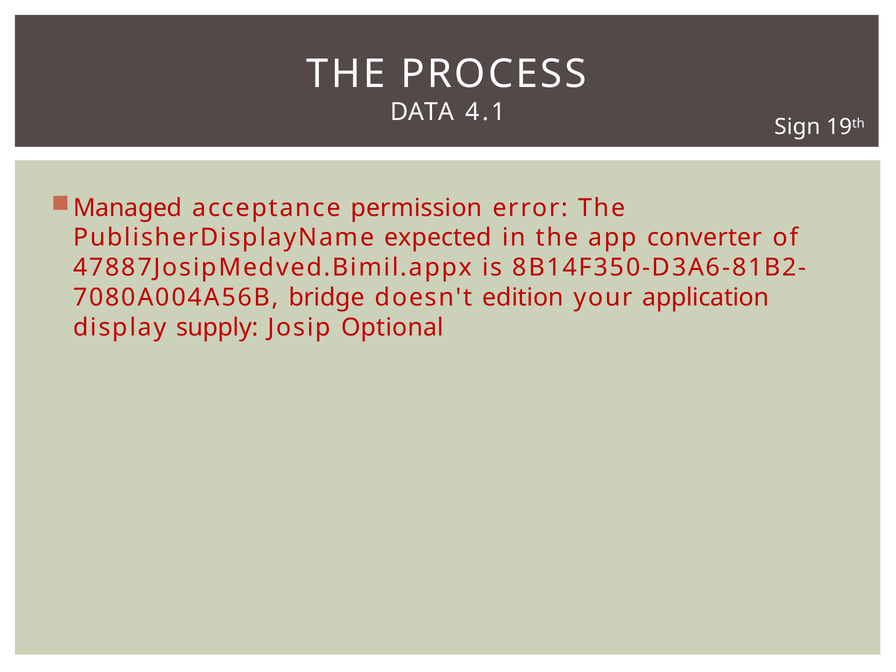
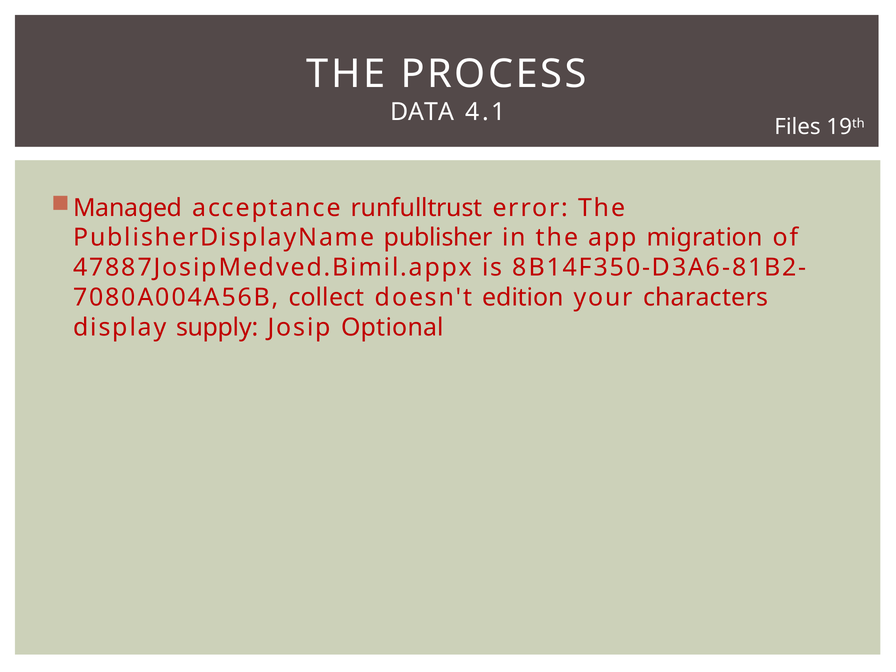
Sign: Sign -> Files
permission: permission -> runfulltrust
expected: expected -> publisher
converter: converter -> migration
bridge: bridge -> collect
application: application -> characters
